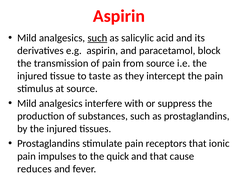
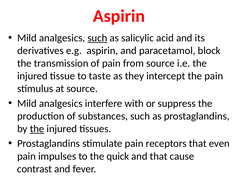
the at (37, 129) underline: none -> present
ionic: ionic -> even
reduces: reduces -> contrast
